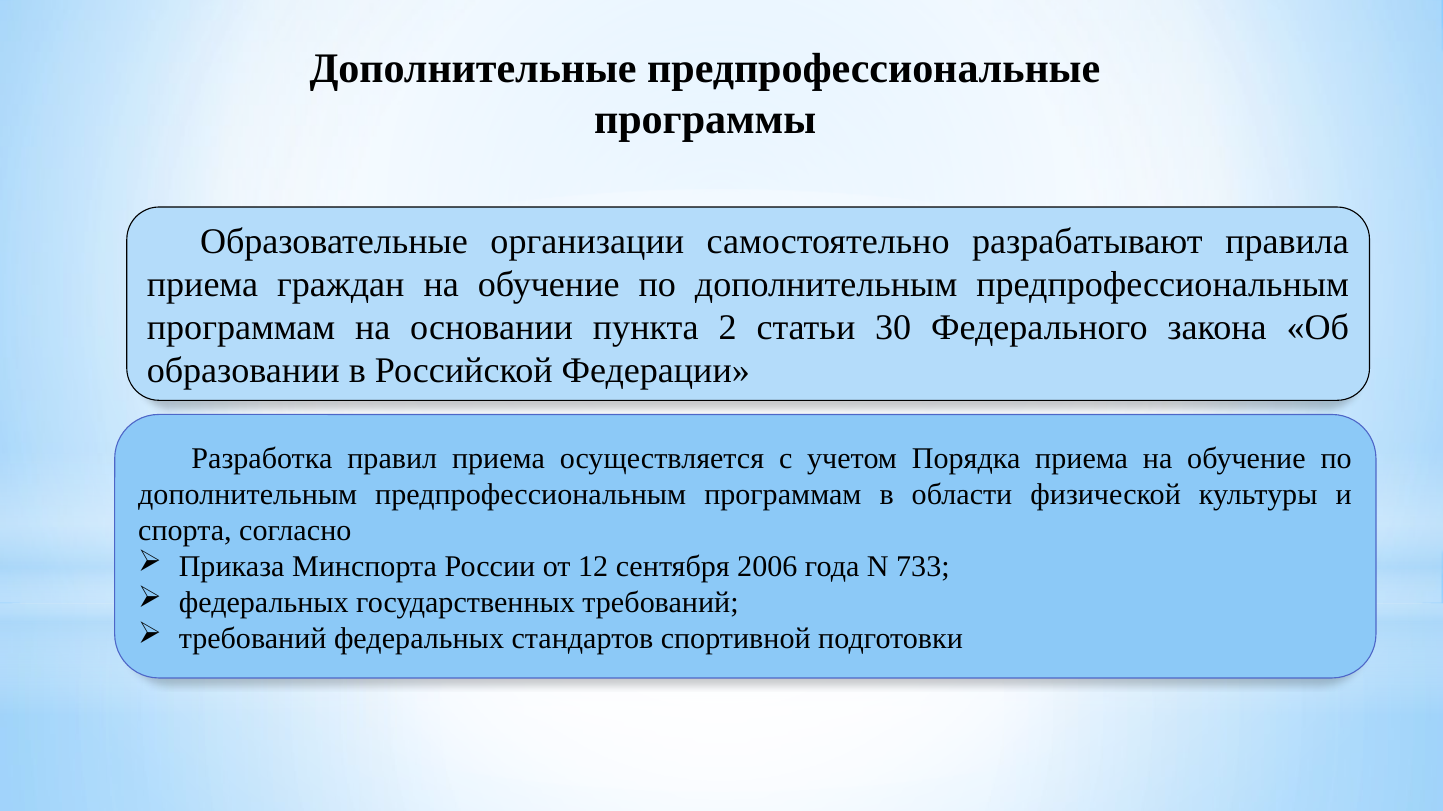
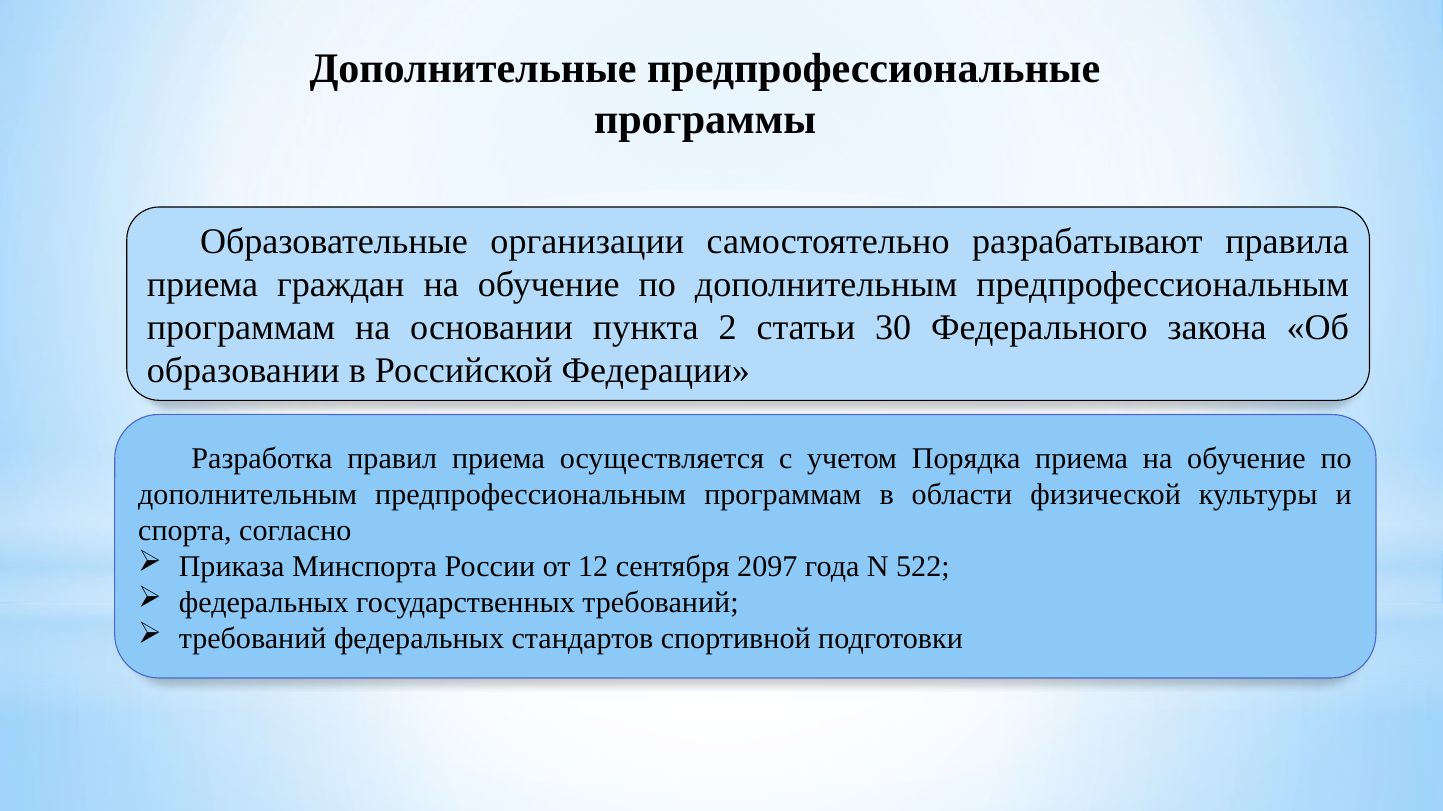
2006: 2006 -> 2097
733: 733 -> 522
